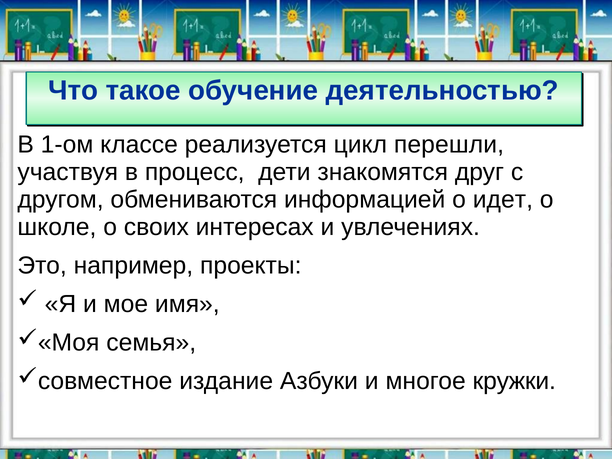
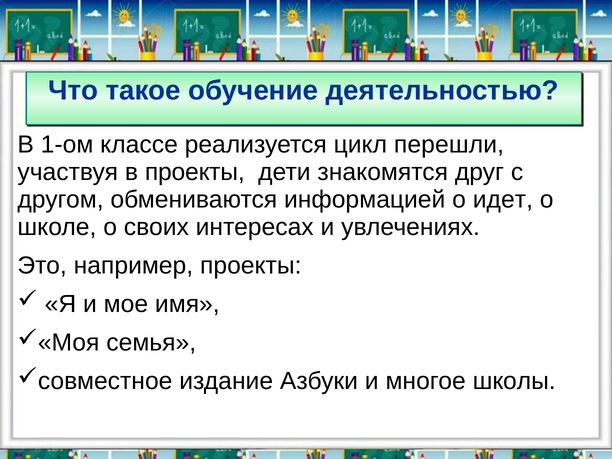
в процесс: процесс -> проекты
кружки: кружки -> школы
